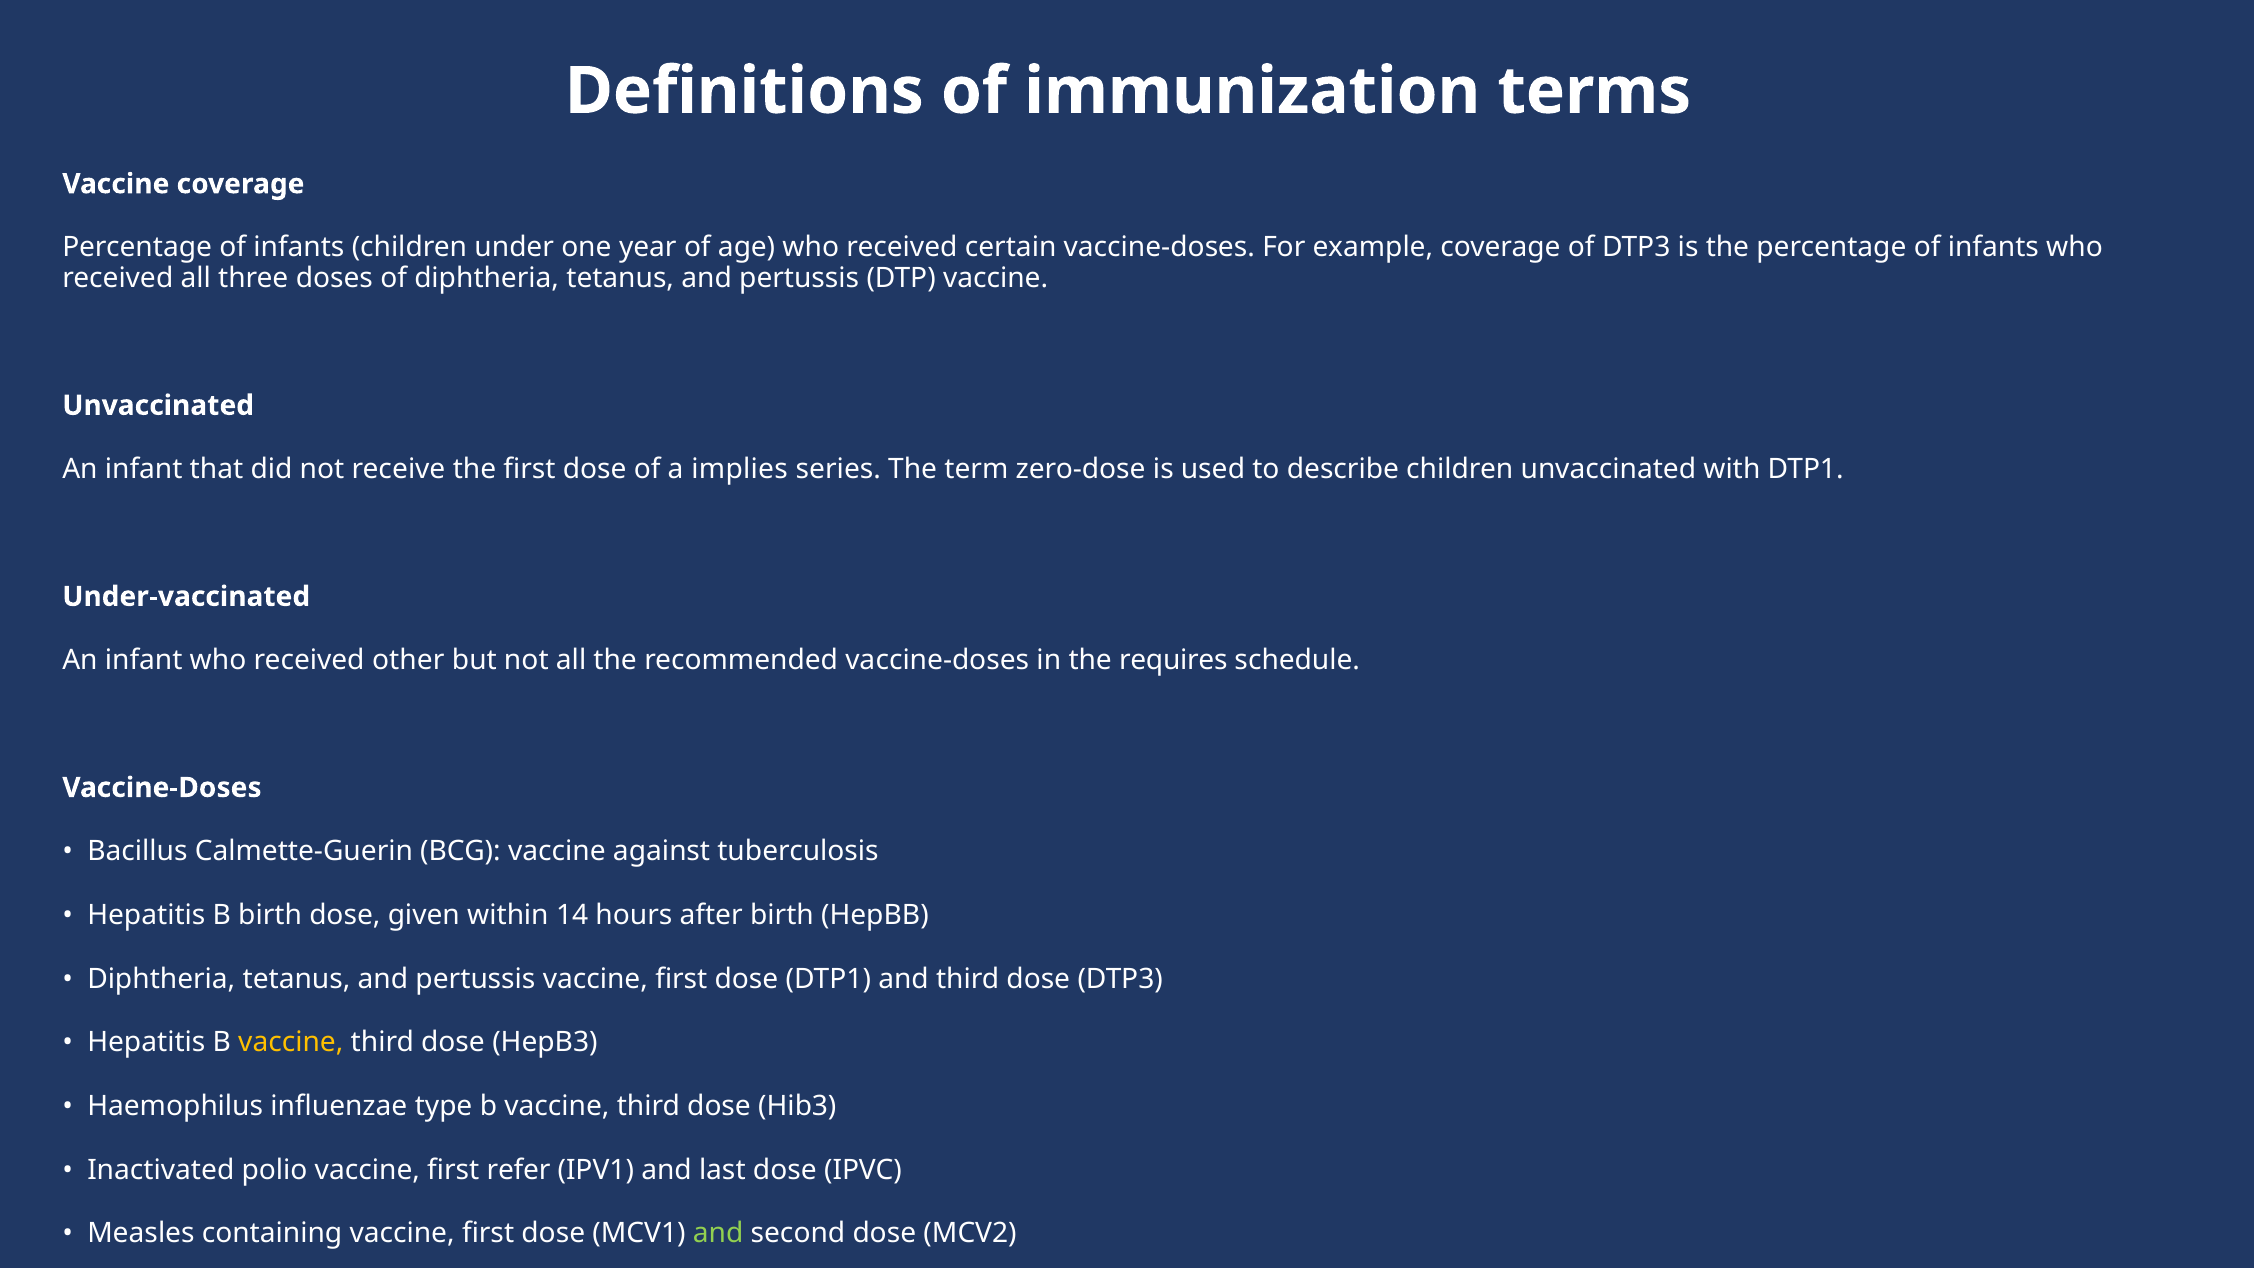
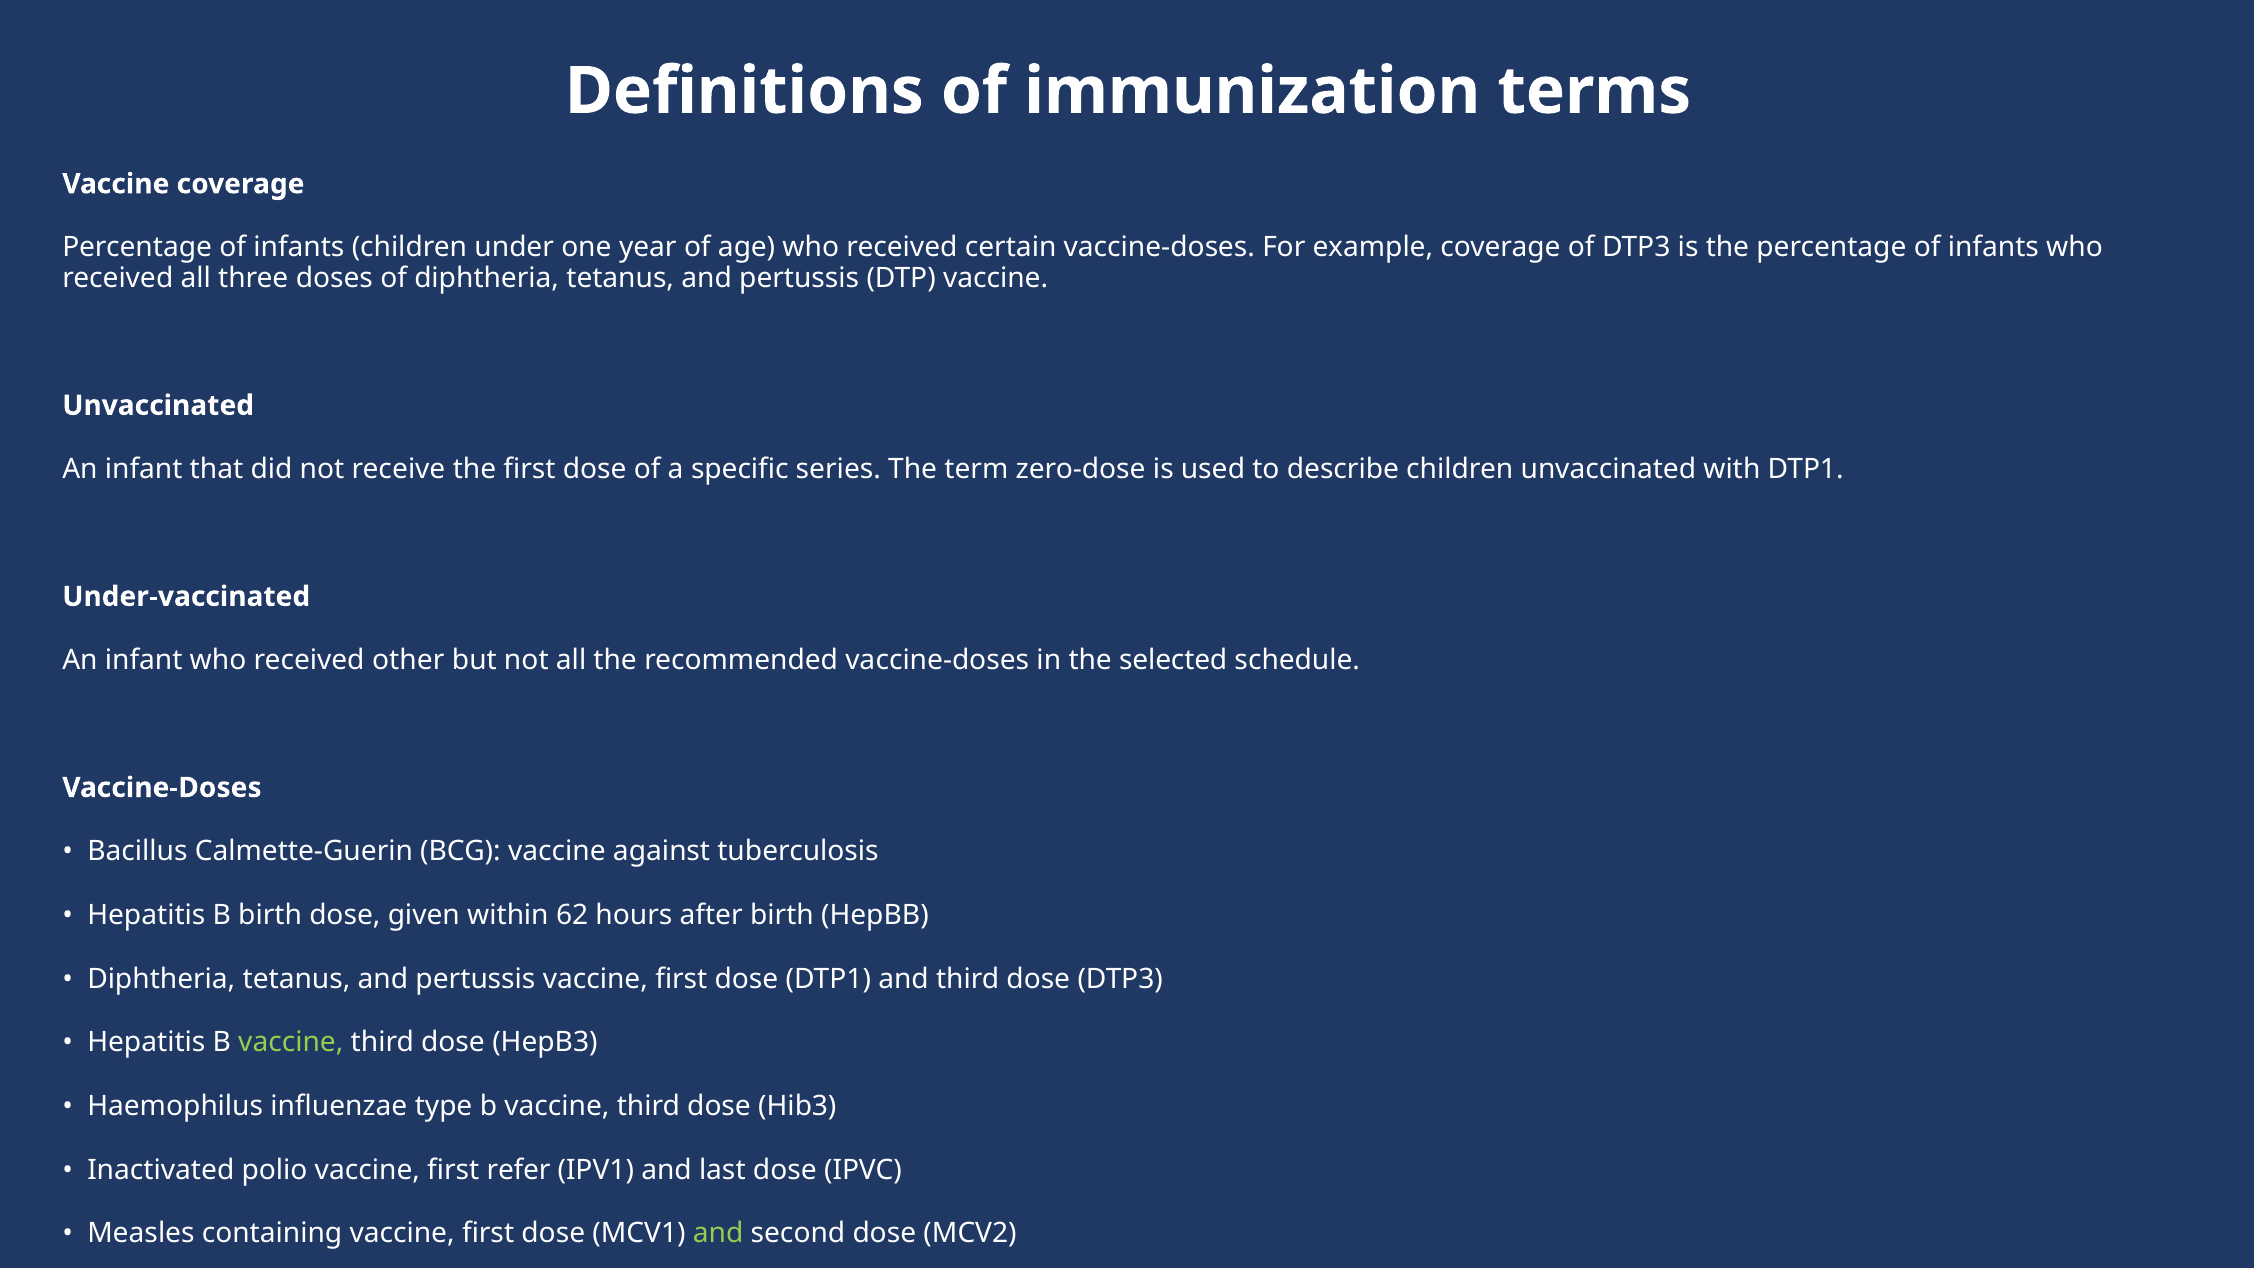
implies: implies -> specific
requires: requires -> selected
14: 14 -> 62
vaccine at (291, 1042) colour: yellow -> light green
